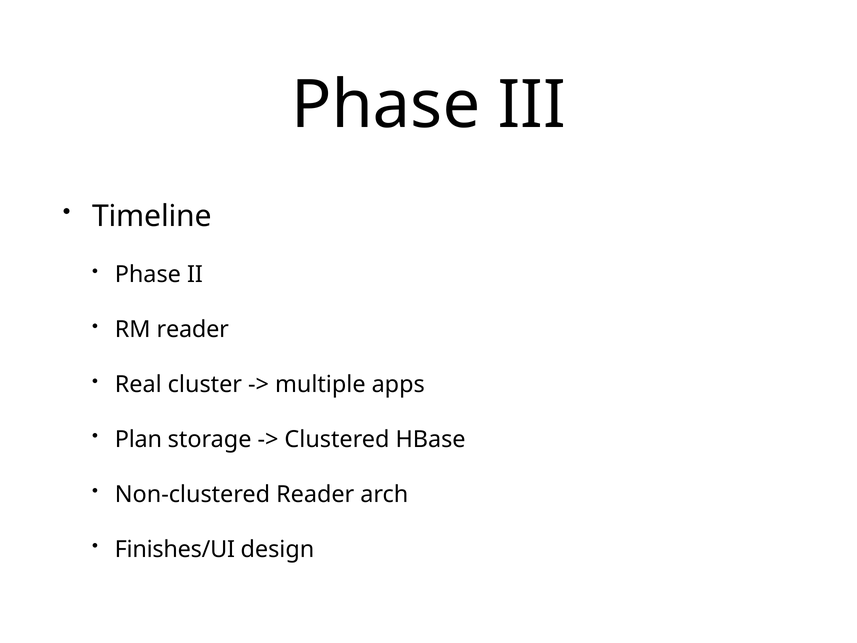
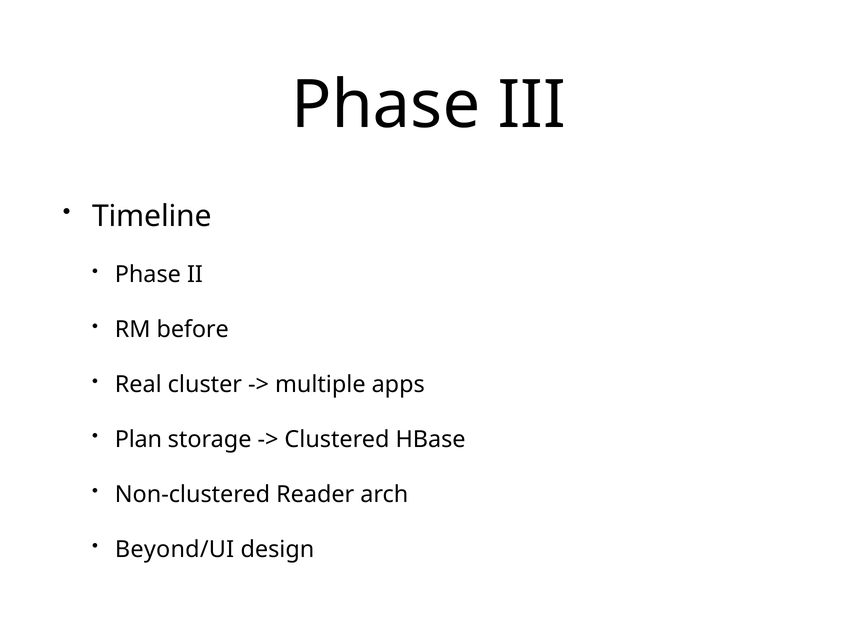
RM reader: reader -> before
Finishes/UI: Finishes/UI -> Beyond/UI
